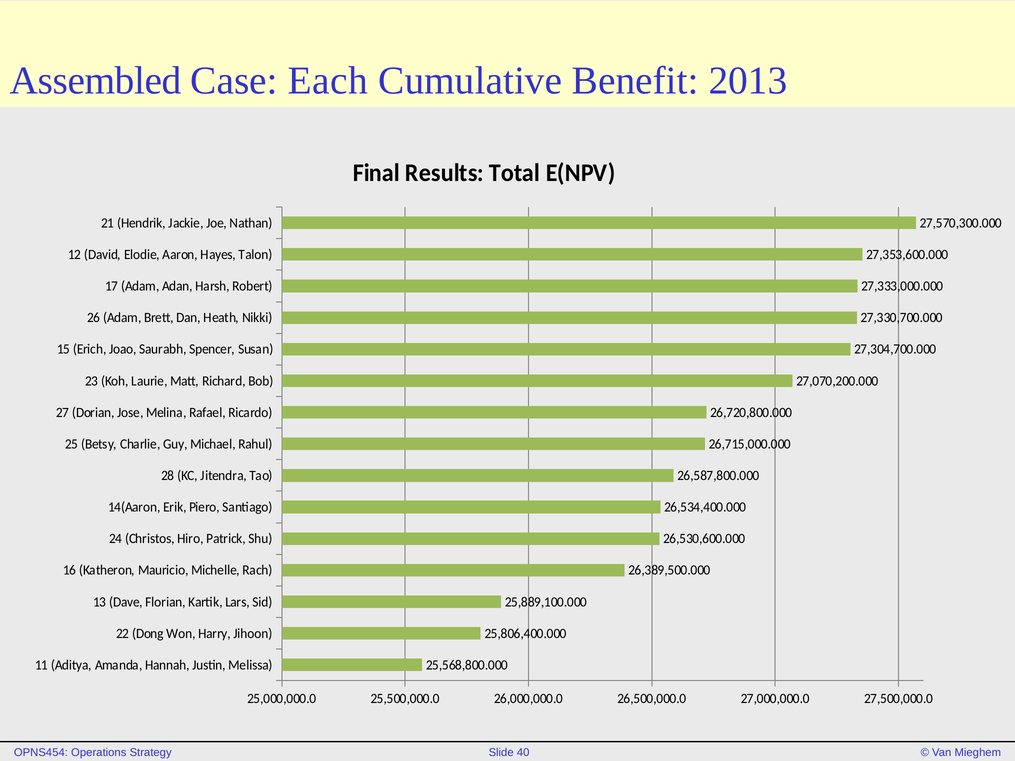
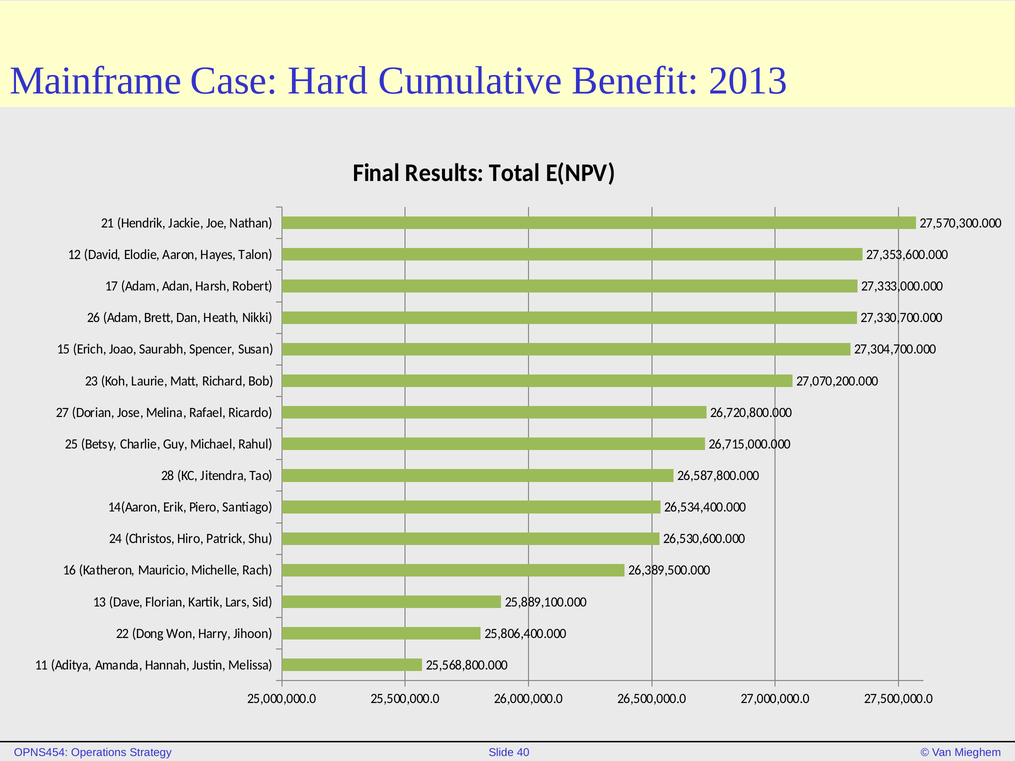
Assembled: Assembled -> Mainframe
Each: Each -> Hard
